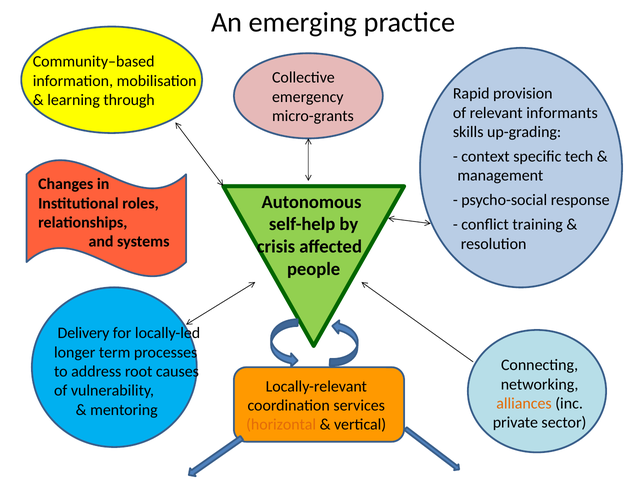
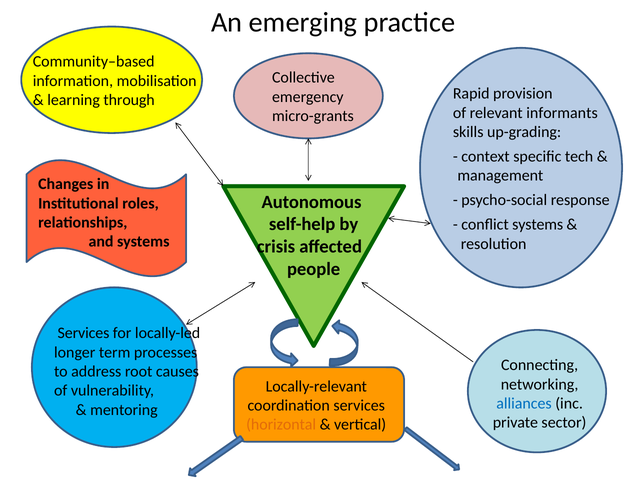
conflict training: training -> systems
Delivery at (84, 333): Delivery -> Services
alliances colour: orange -> blue
